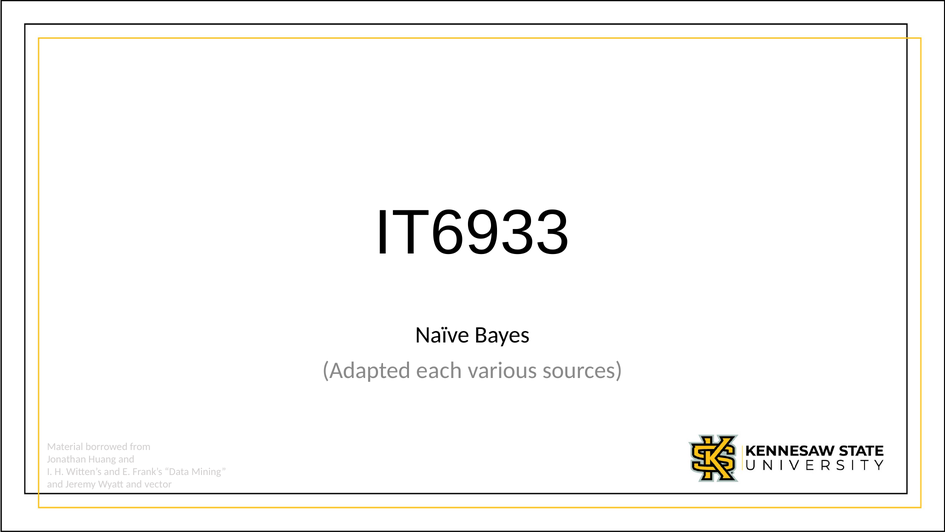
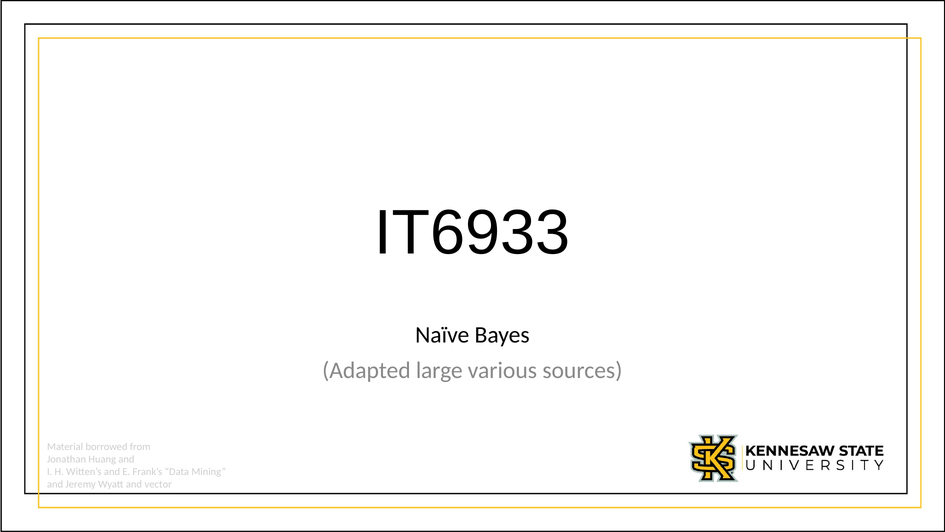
each: each -> large
